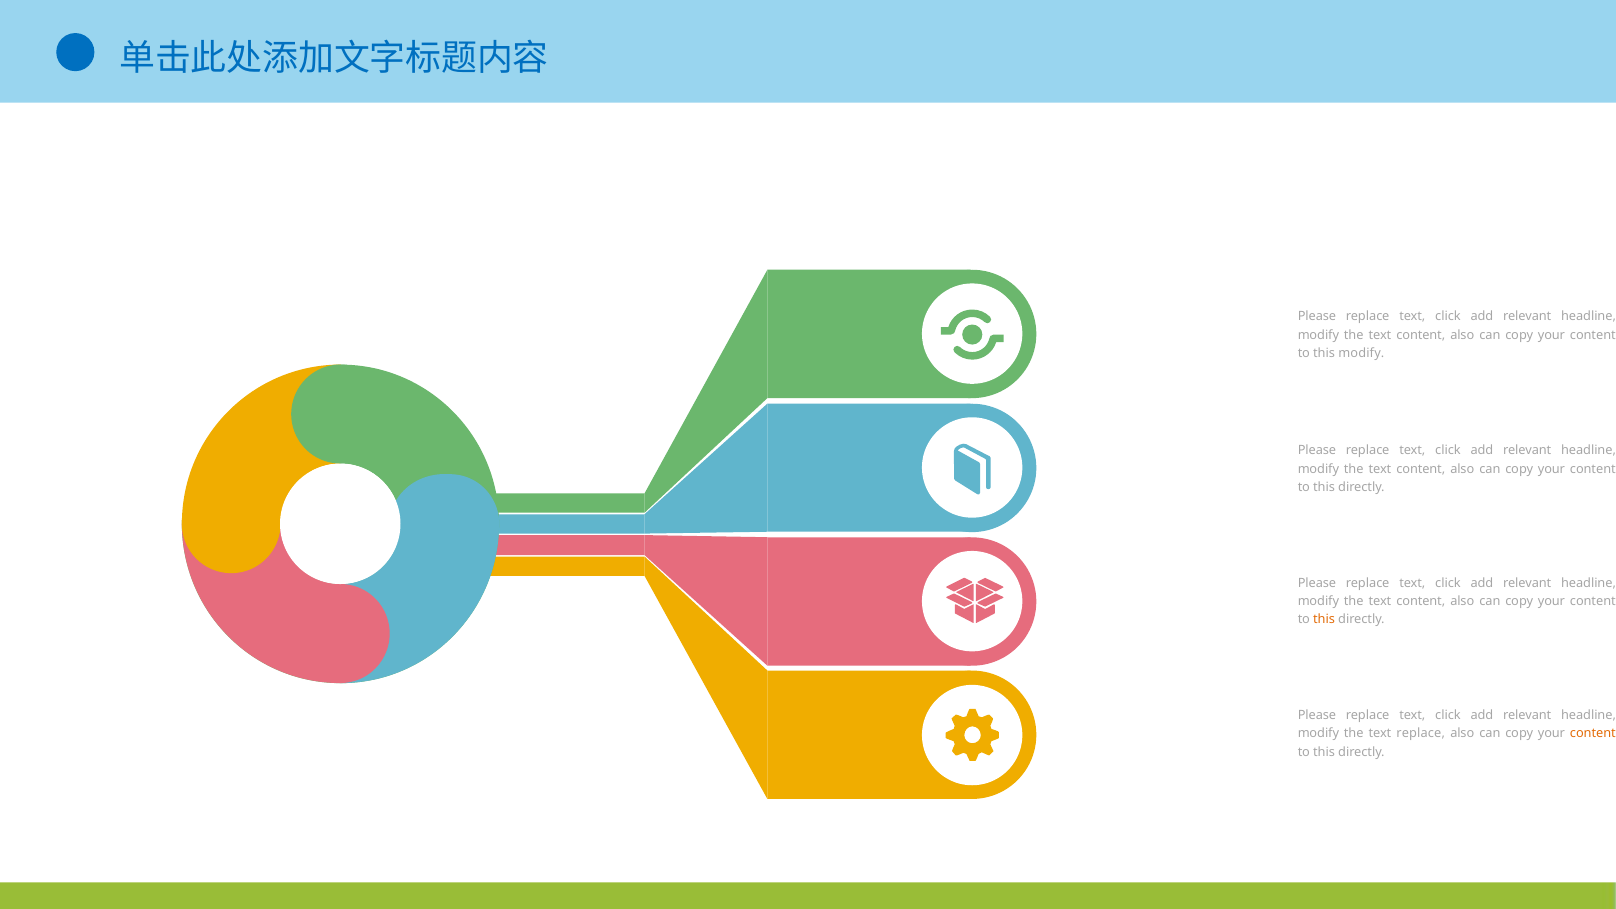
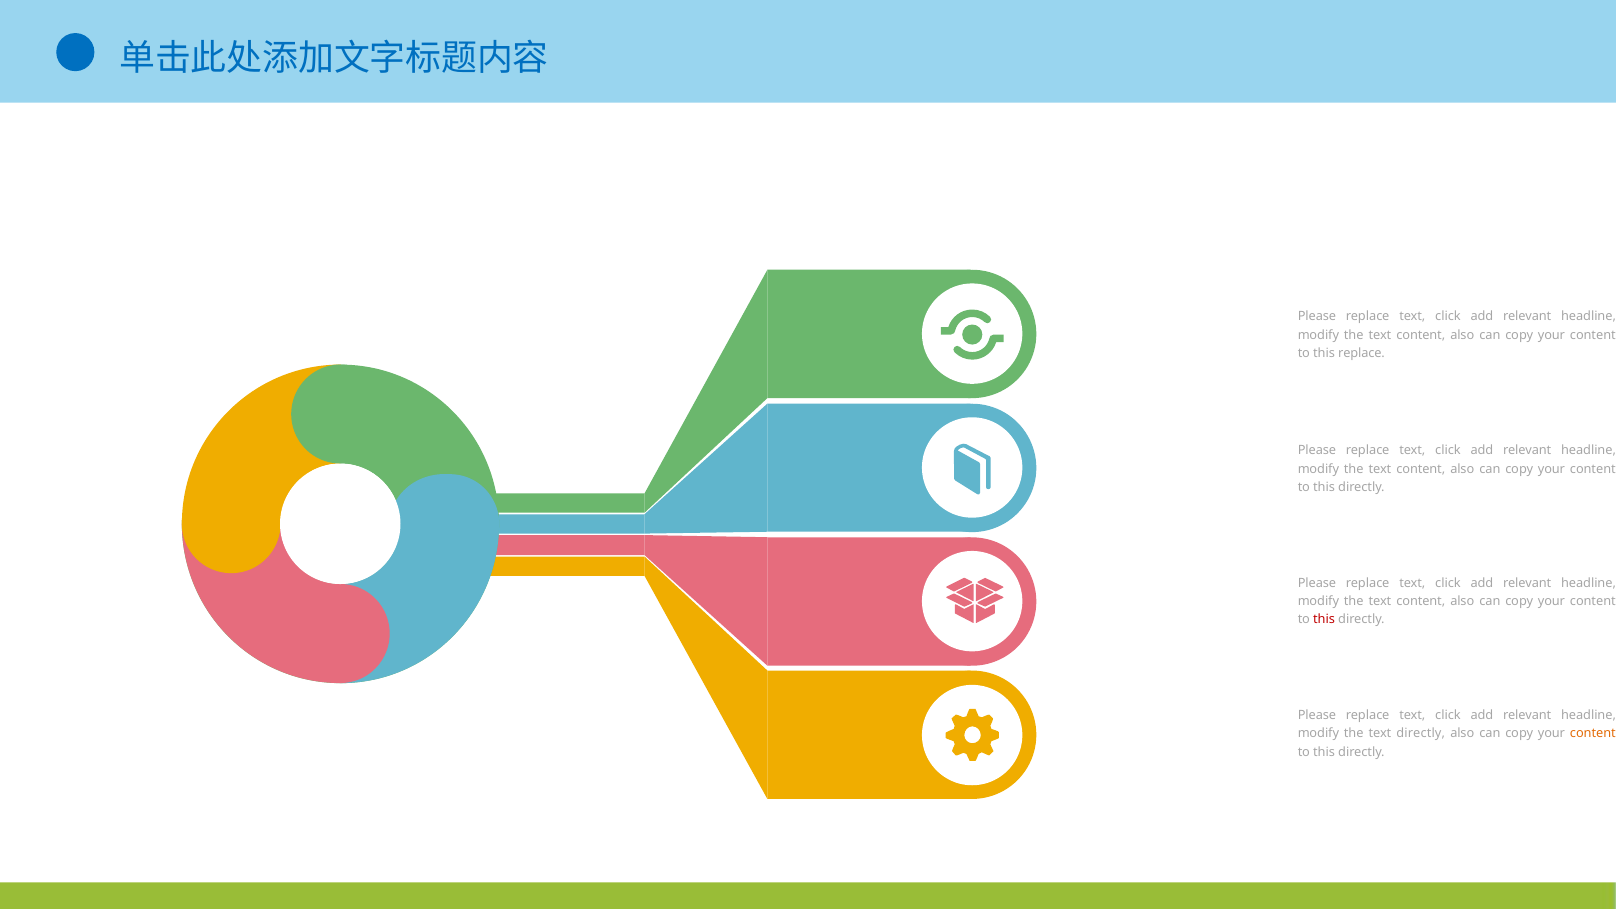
this modify: modify -> replace
this at (1324, 620) colour: orange -> red
text replace: replace -> directly
